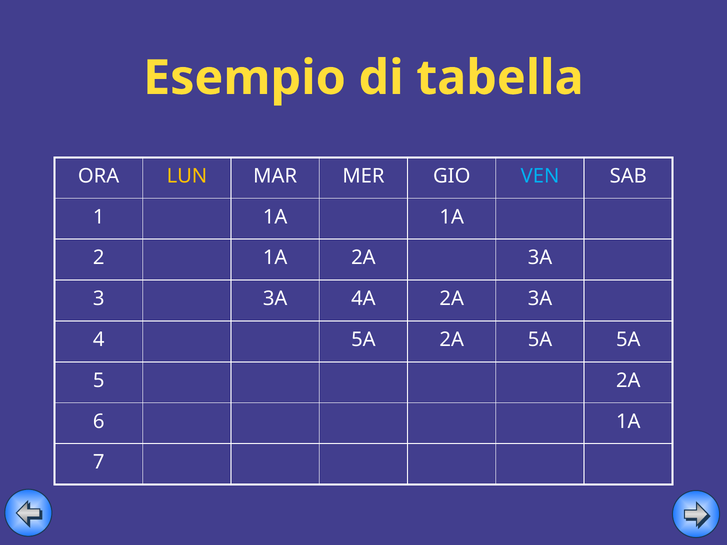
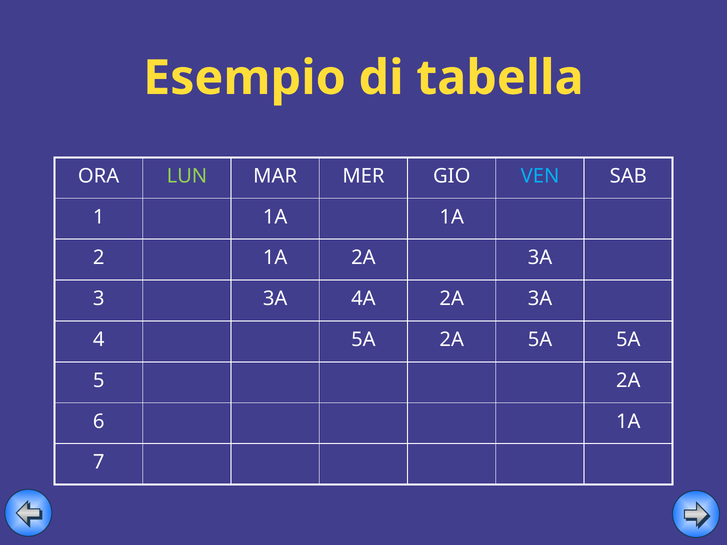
LUN colour: yellow -> light green
